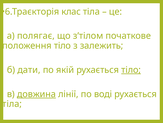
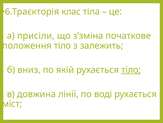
полягає: полягає -> присіли
з’тілом: з’тілом -> з’зміна
дати: дати -> вниз
довжина underline: present -> none
тіла at (12, 103): тіла -> міст
